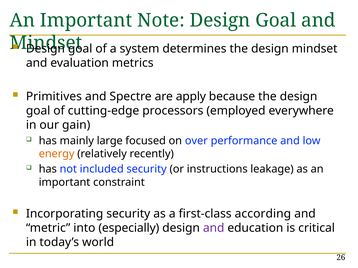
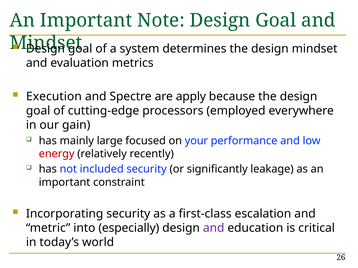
Primitives: Primitives -> Execution
over: over -> your
energy colour: orange -> red
instructions: instructions -> significantly
according: according -> escalation
